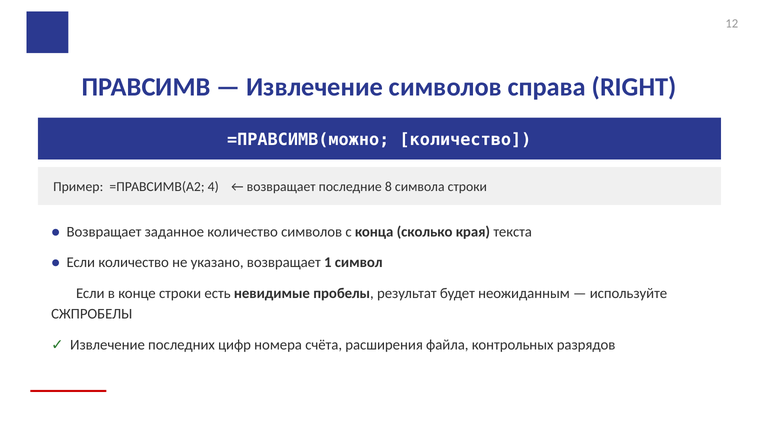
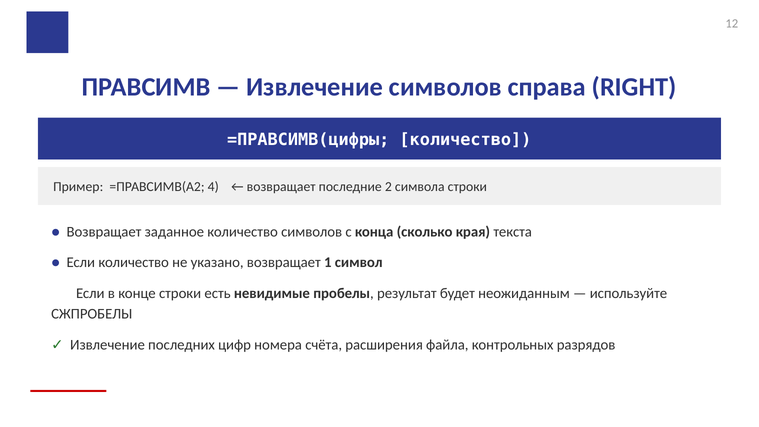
=ПРАВСИМВ(можно: =ПРАВСИМВ(можно -> =ПРАВСИМВ(цифры
8: 8 -> 2
